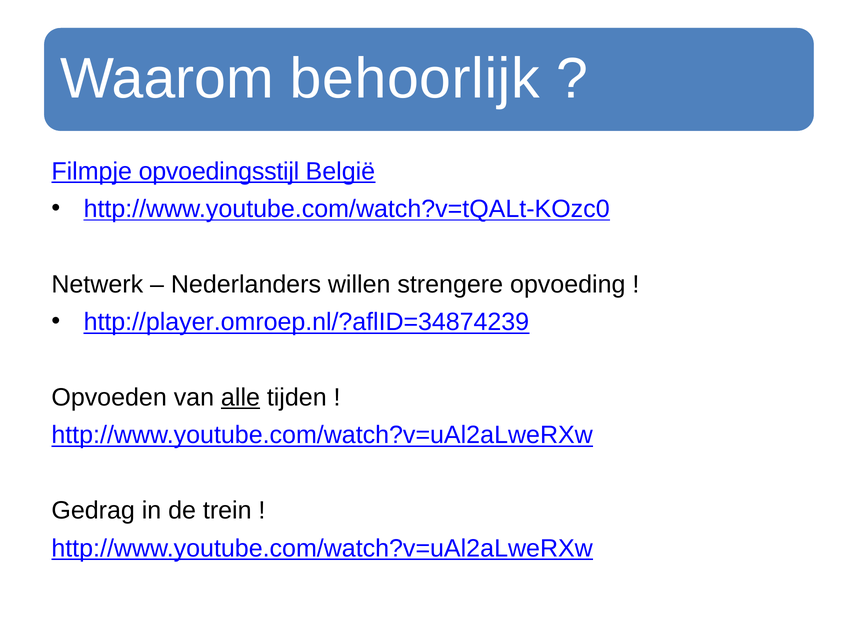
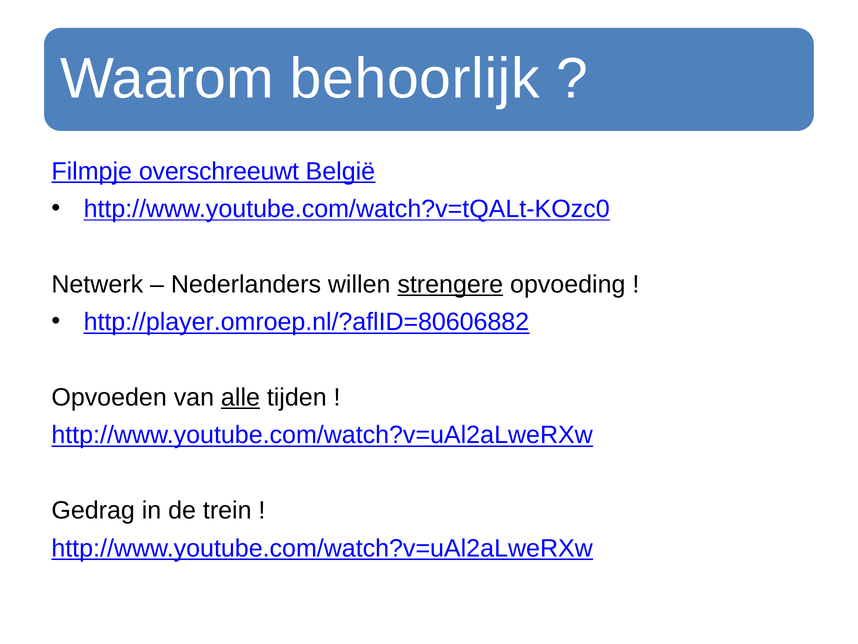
opvoedingsstijl: opvoedingsstijl -> overschreeuwt
strengere underline: none -> present
http://player.omroep.nl/?aflID=34874239: http://player.omroep.nl/?aflID=34874239 -> http://player.omroep.nl/?aflID=80606882
